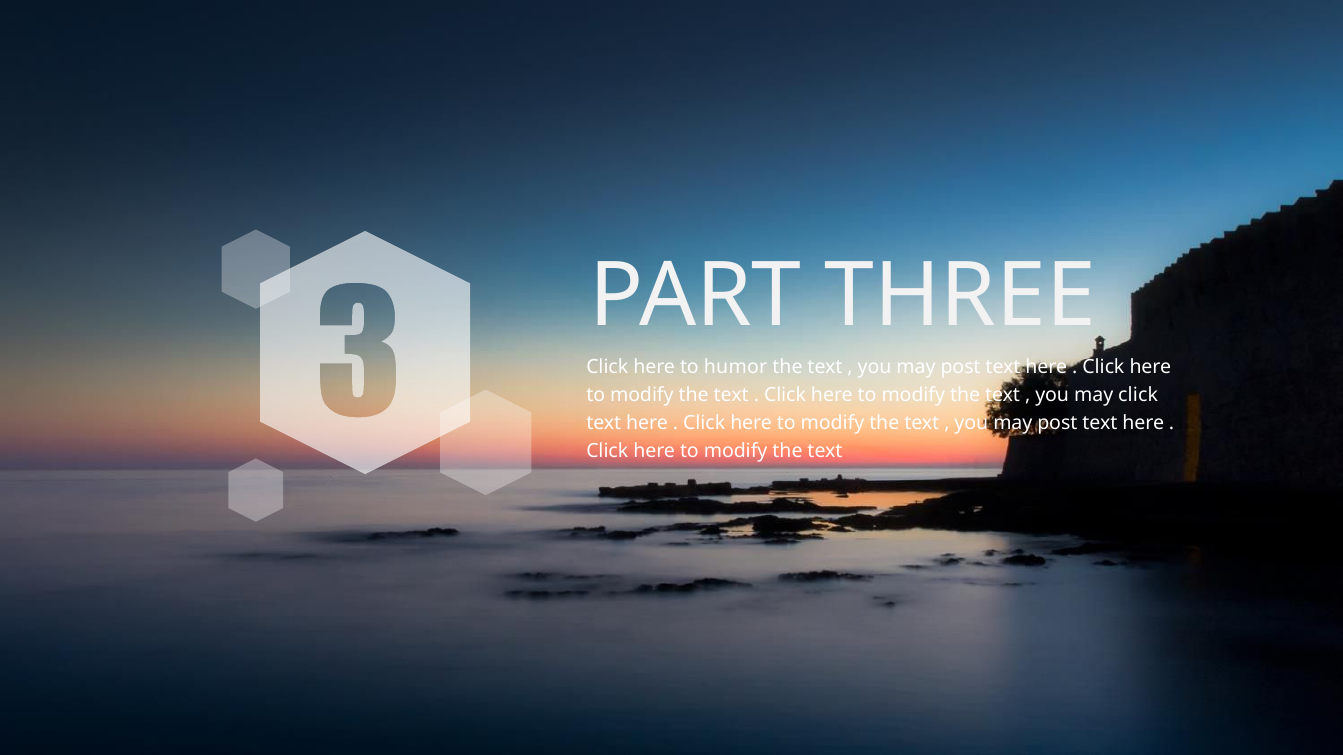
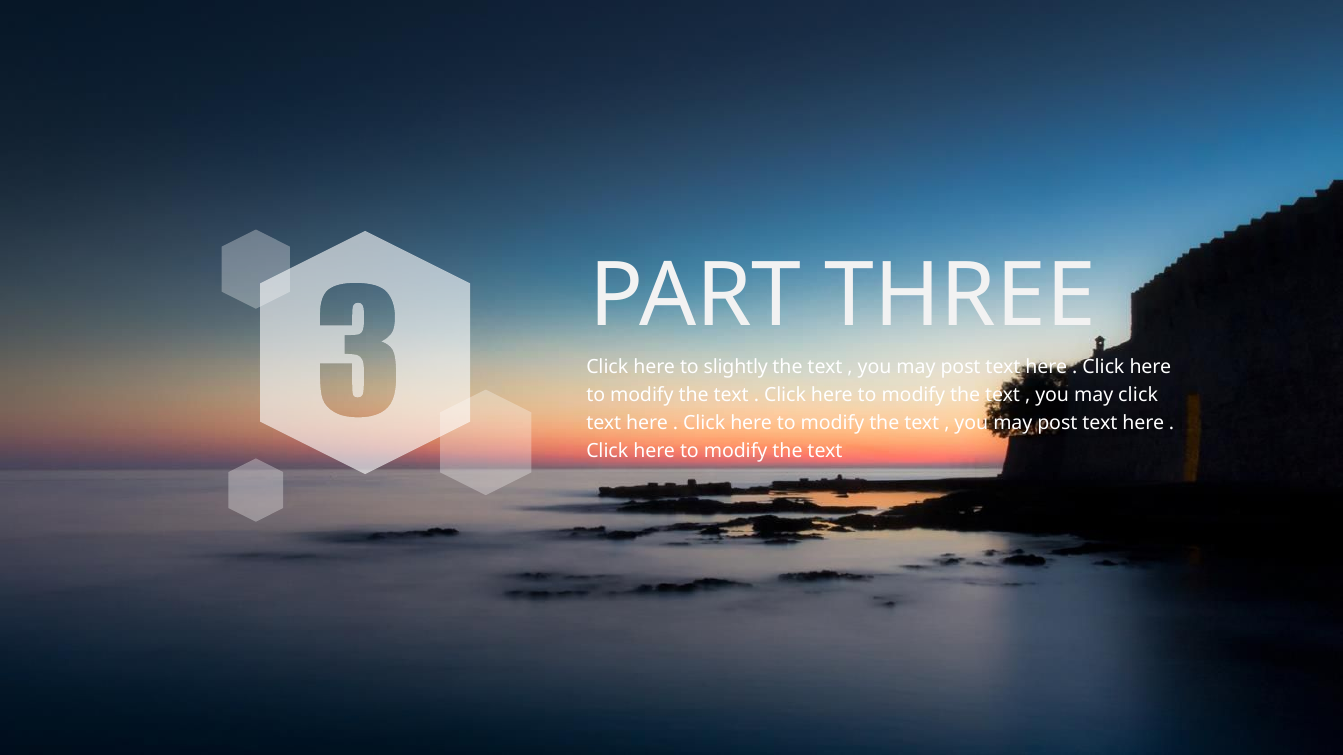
humor: humor -> slightly
